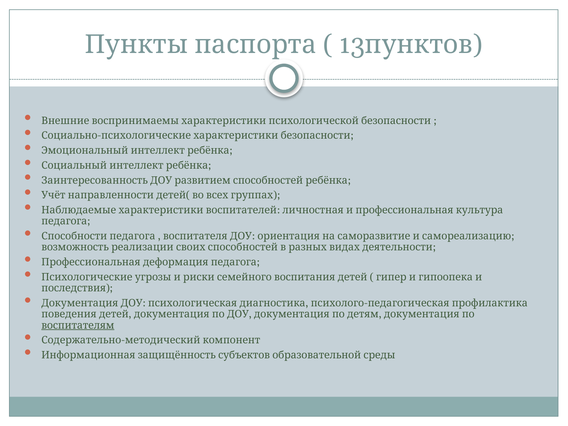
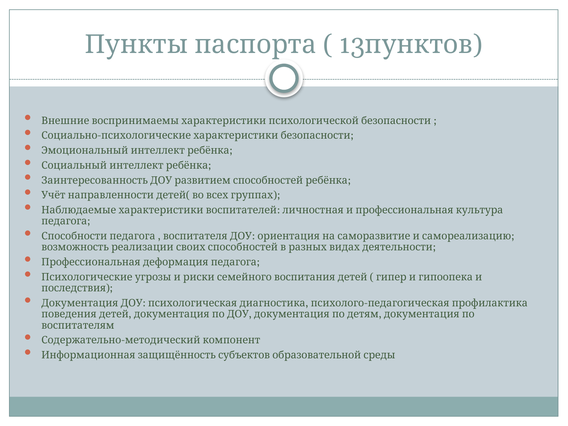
воспитателям underline: present -> none
